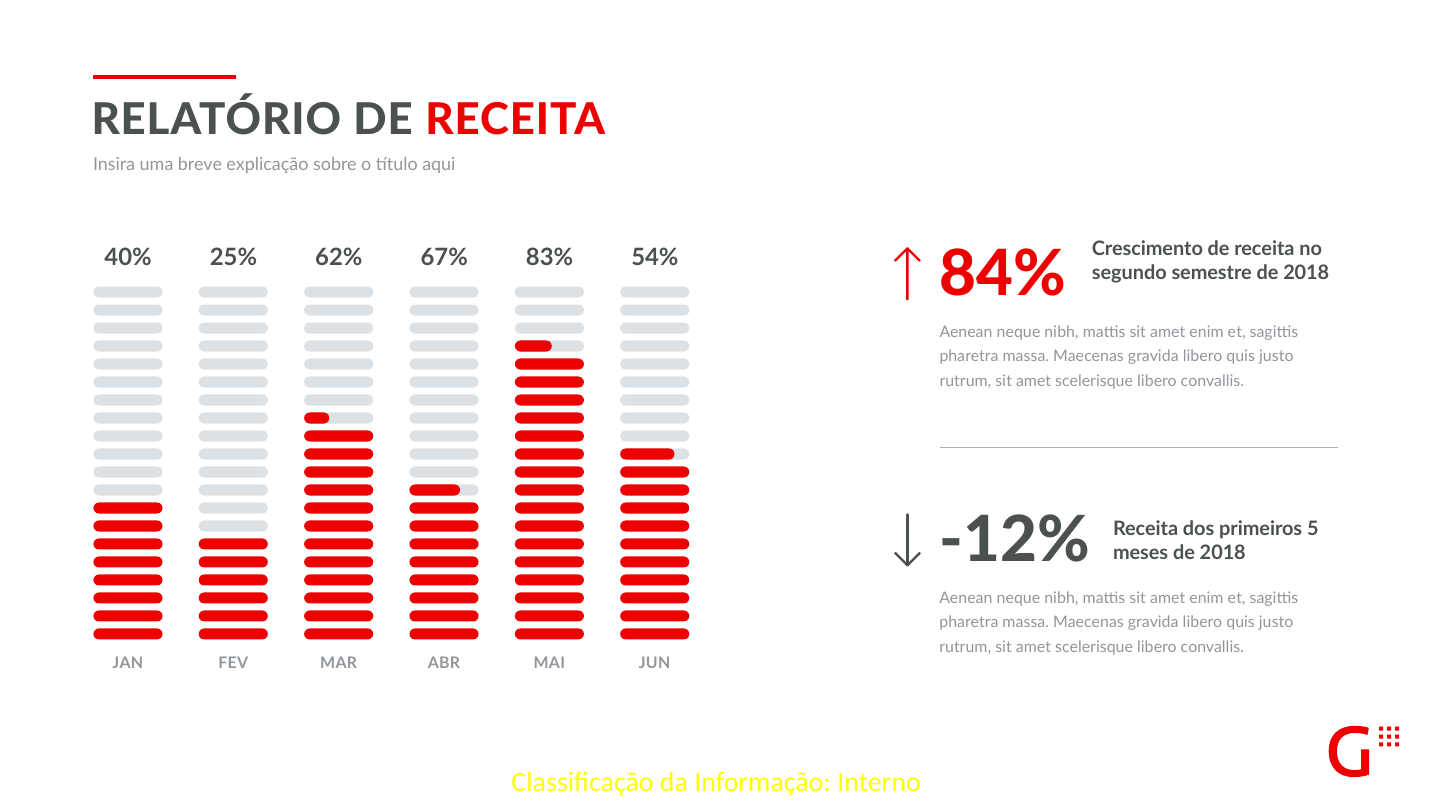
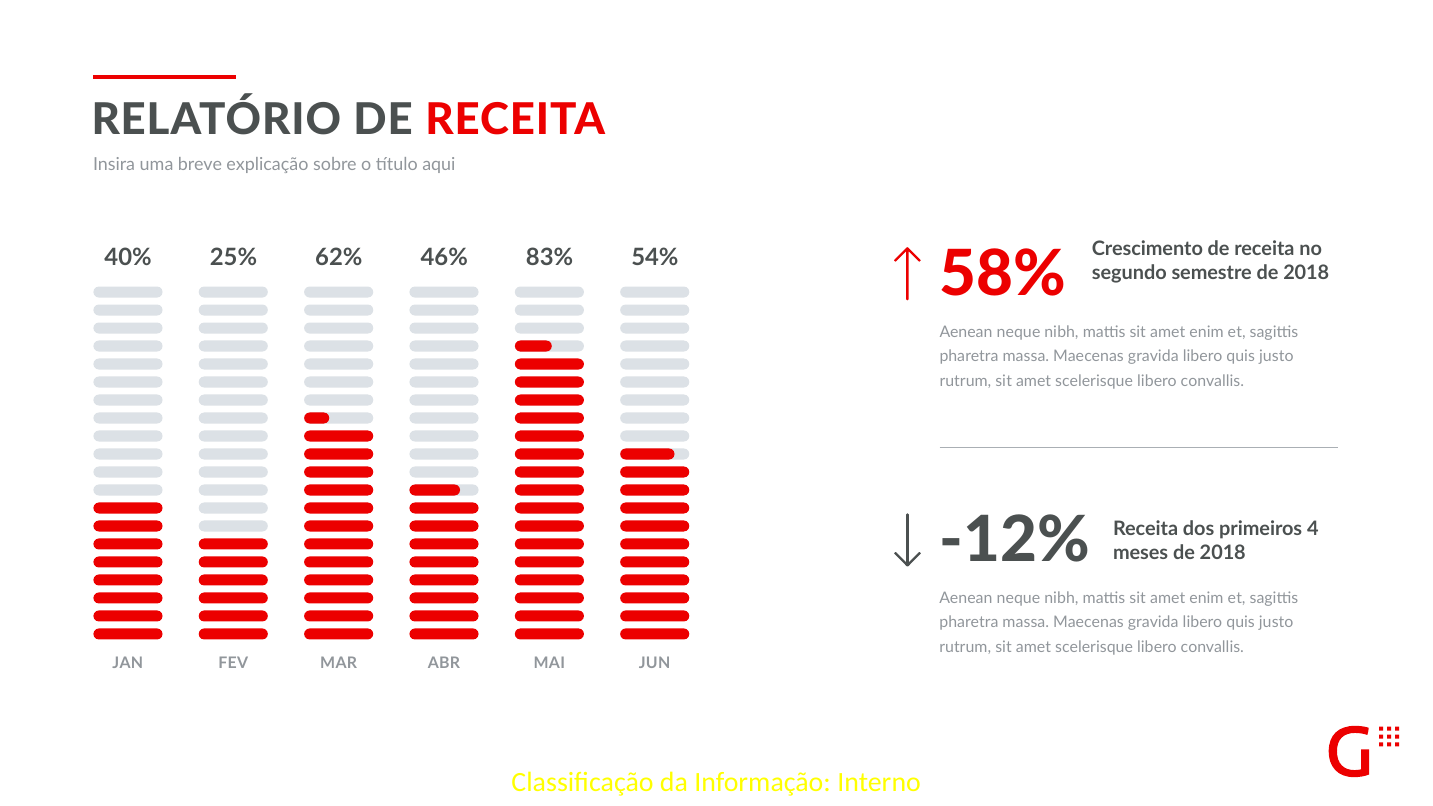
67%: 67% -> 46%
84%: 84% -> 58%
5: 5 -> 4
